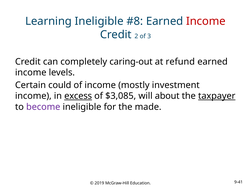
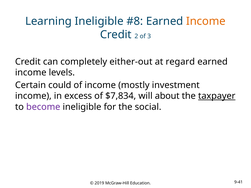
Income at (206, 21) colour: red -> orange
caring-out: caring-out -> either-out
refund: refund -> regard
excess underline: present -> none
$3,085: $3,085 -> $7,834
made: made -> social
